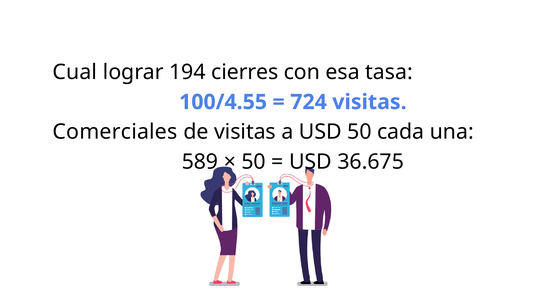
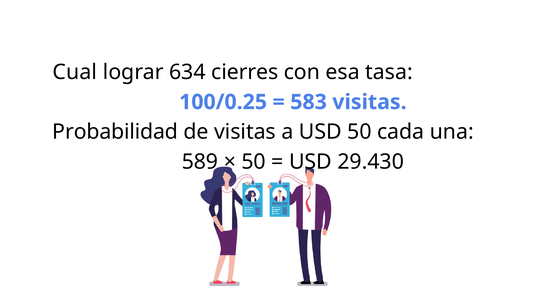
194: 194 -> 634
100/4.55: 100/4.55 -> 100/0.25
724: 724 -> 583
Comerciales: Comerciales -> Probabilidad
36.675: 36.675 -> 29.430
